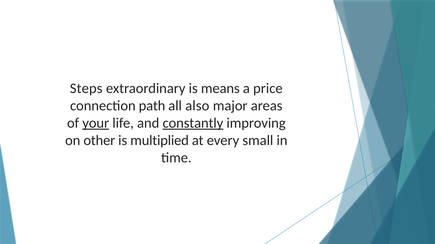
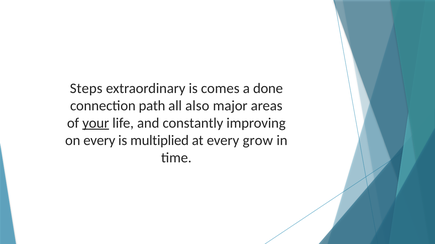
means: means -> comes
price: price -> done
constantly underline: present -> none
on other: other -> every
small: small -> grow
